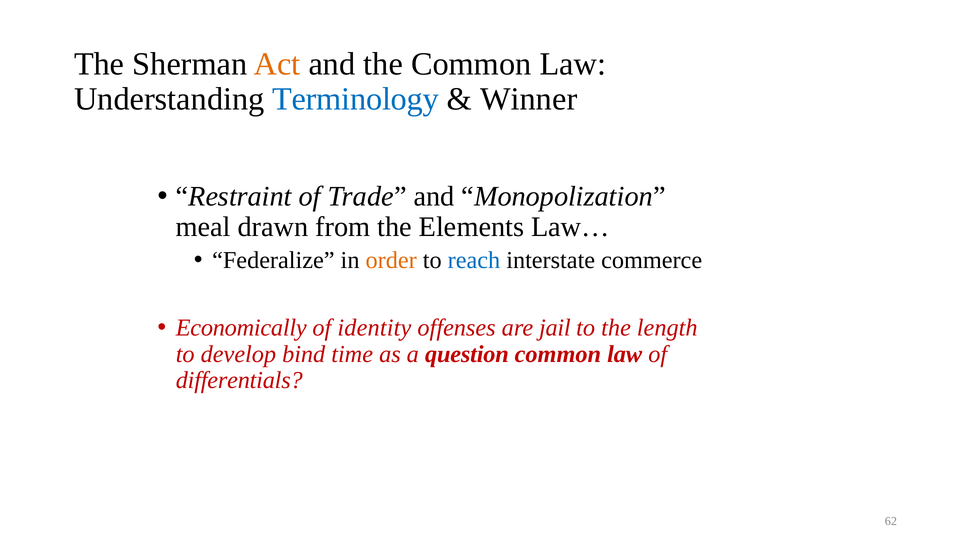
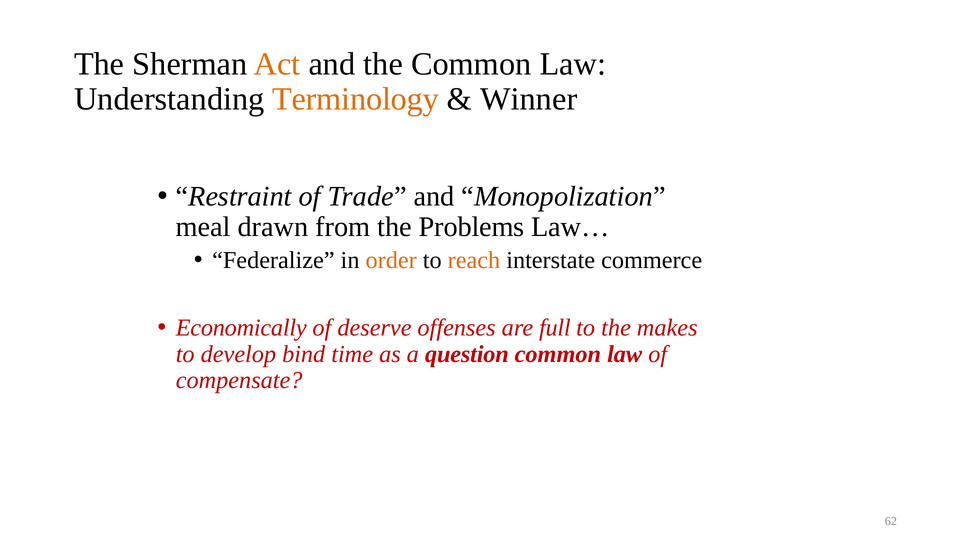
Terminology colour: blue -> orange
Elements: Elements -> Problems
reach colour: blue -> orange
identity: identity -> deserve
jail: jail -> full
length: length -> makes
differentials: differentials -> compensate
